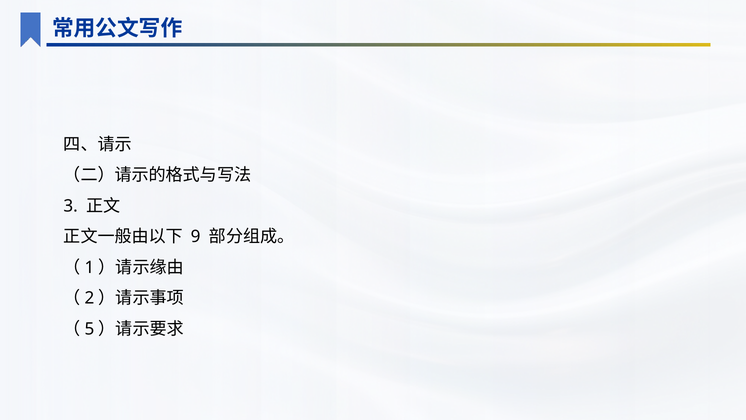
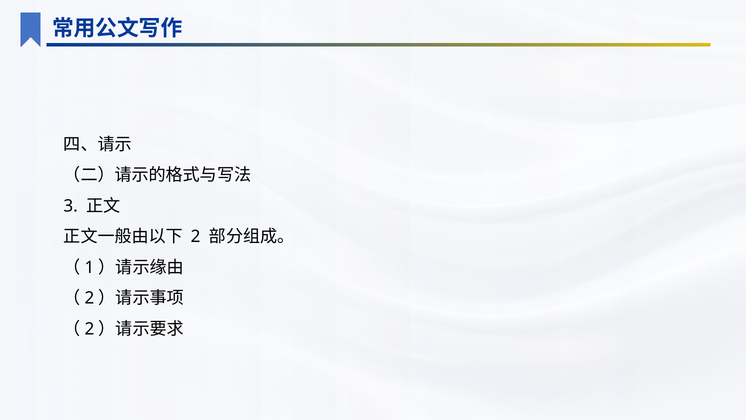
9 at (196, 237): 9 -> 2
5 at (89, 329): 5 -> 2
